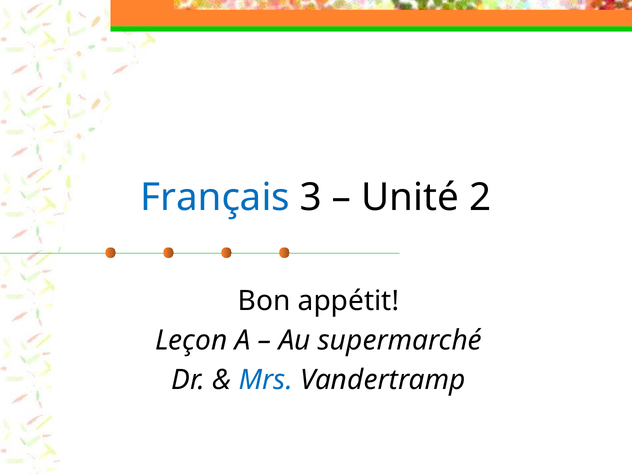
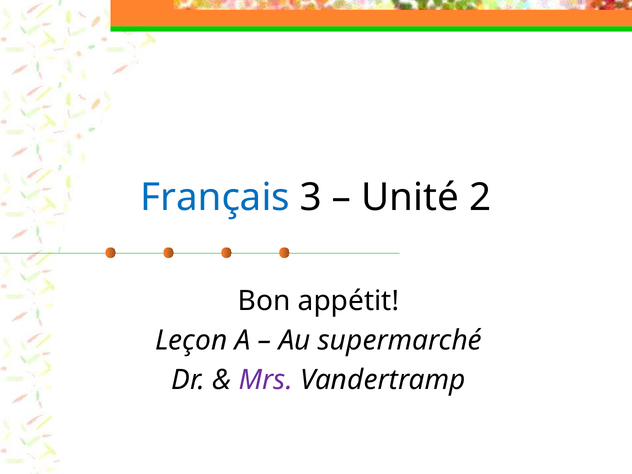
Mrs colour: blue -> purple
